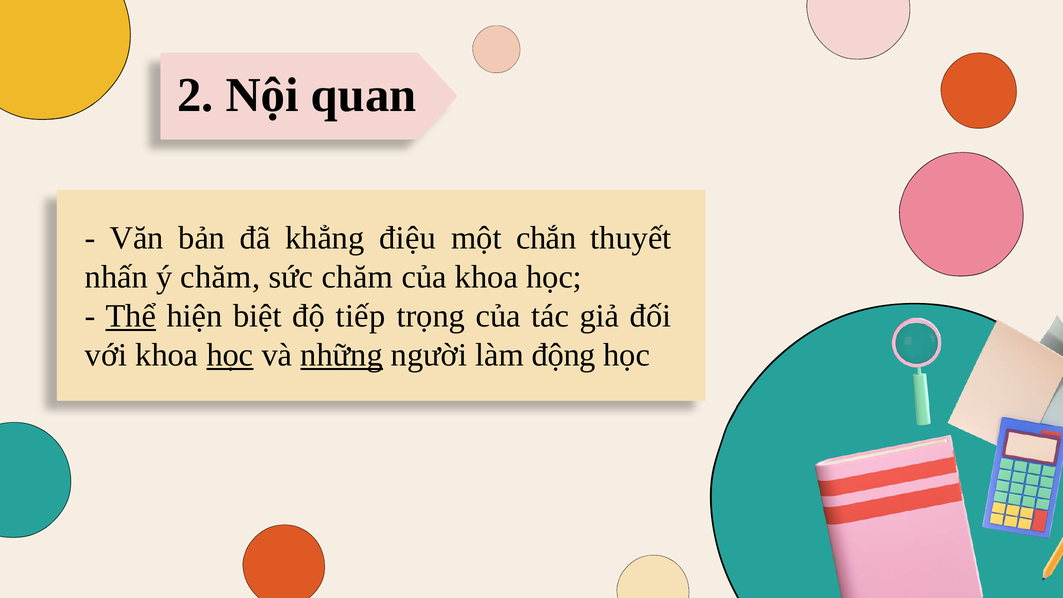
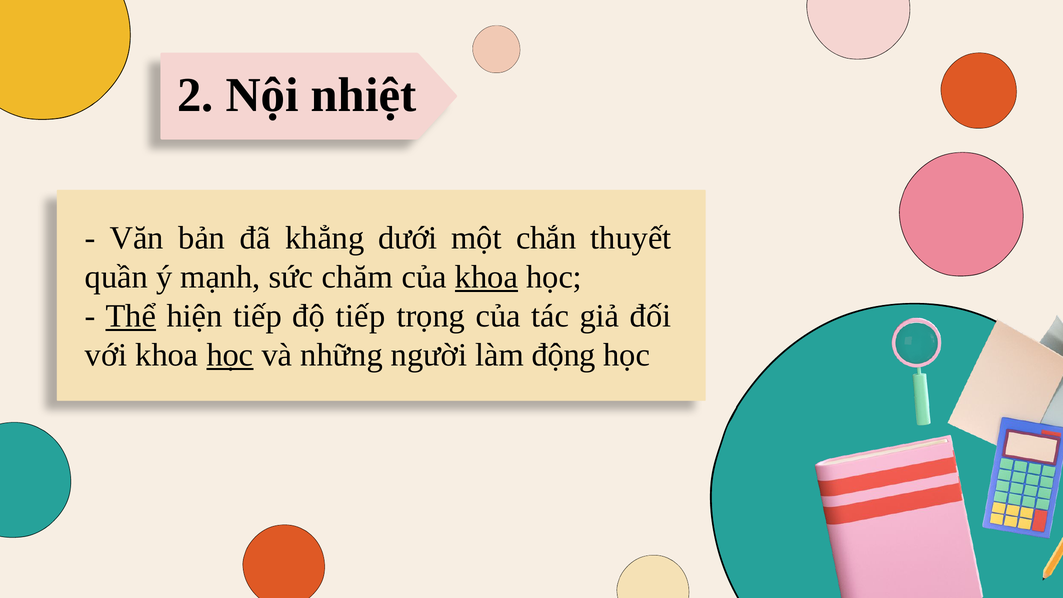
quan: quan -> nhiệt
điệu: điệu -> dưới
nhấn: nhấn -> quần
ý chăm: chăm -> mạnh
khoa at (486, 277) underline: none -> present
hiện biệt: biệt -> tiếp
những underline: present -> none
